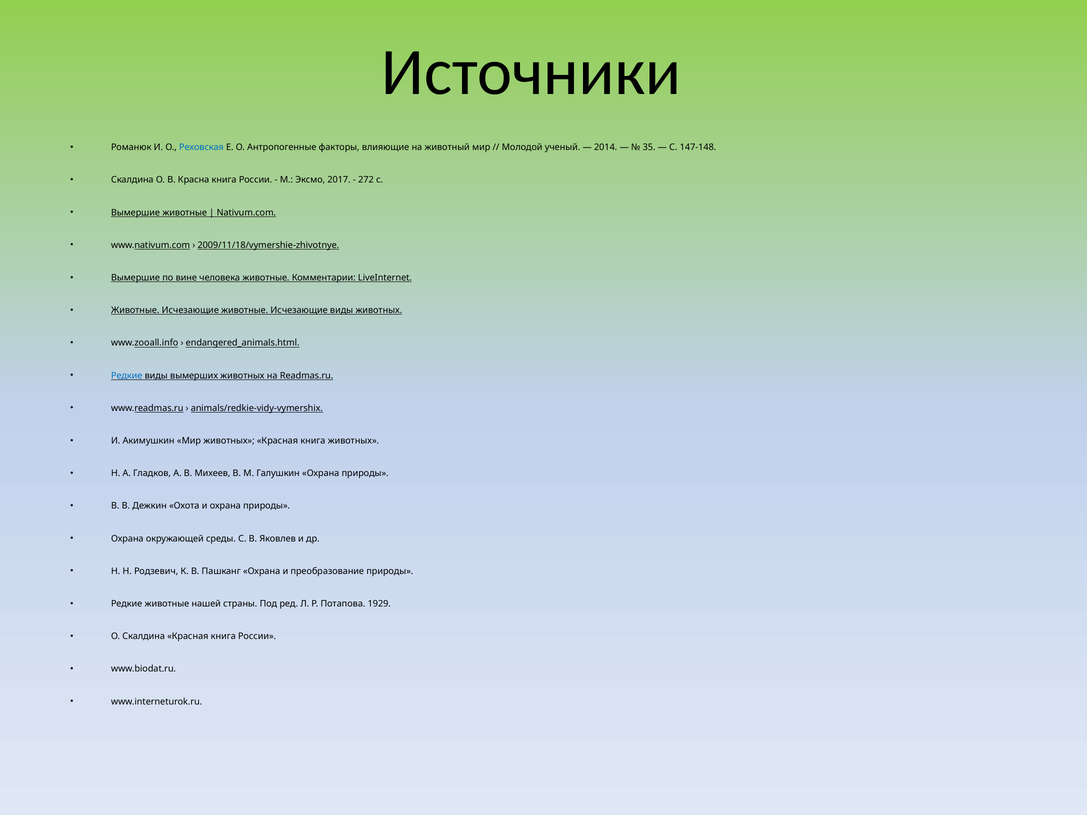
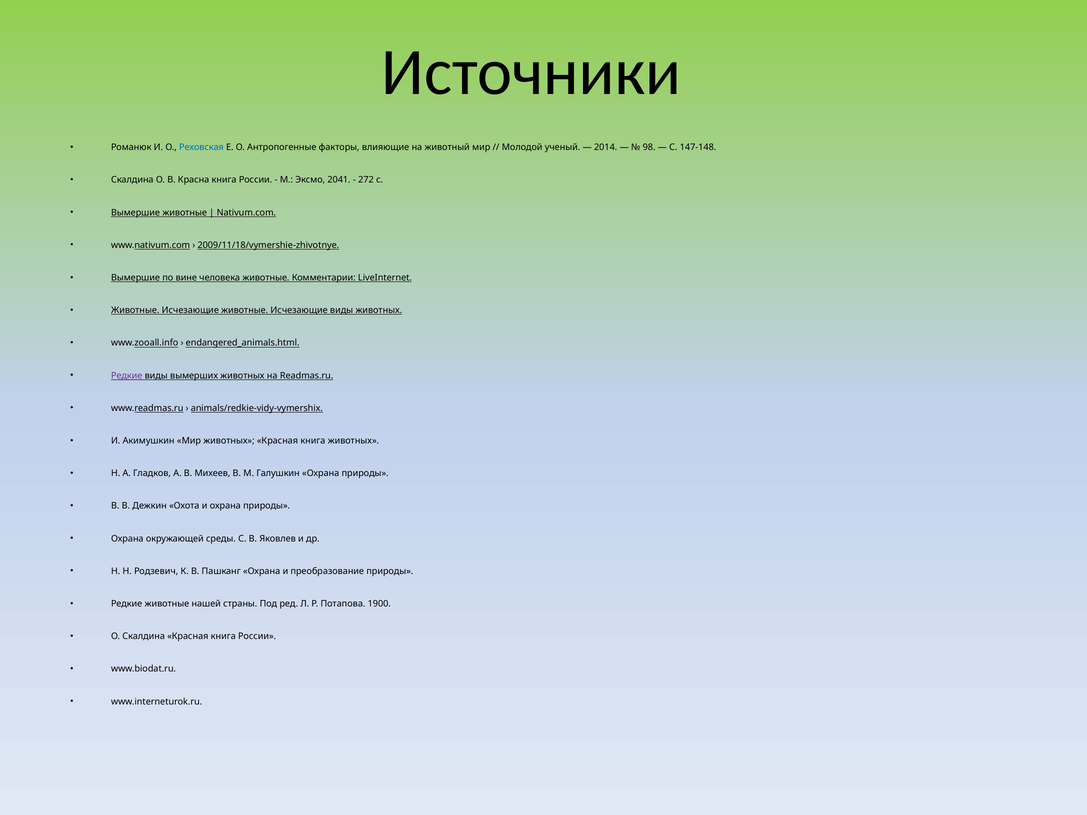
35: 35 -> 98
2017: 2017 -> 2041
Редкие at (127, 376) colour: blue -> purple
1929: 1929 -> 1900
